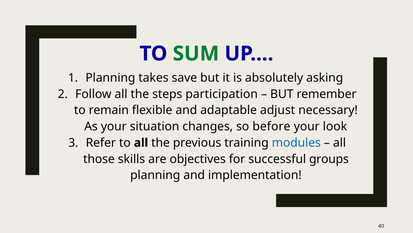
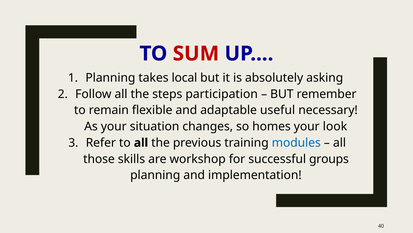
SUM colour: green -> red
save: save -> local
adjust: adjust -> useful
before: before -> homes
objectives: objectives -> workshop
